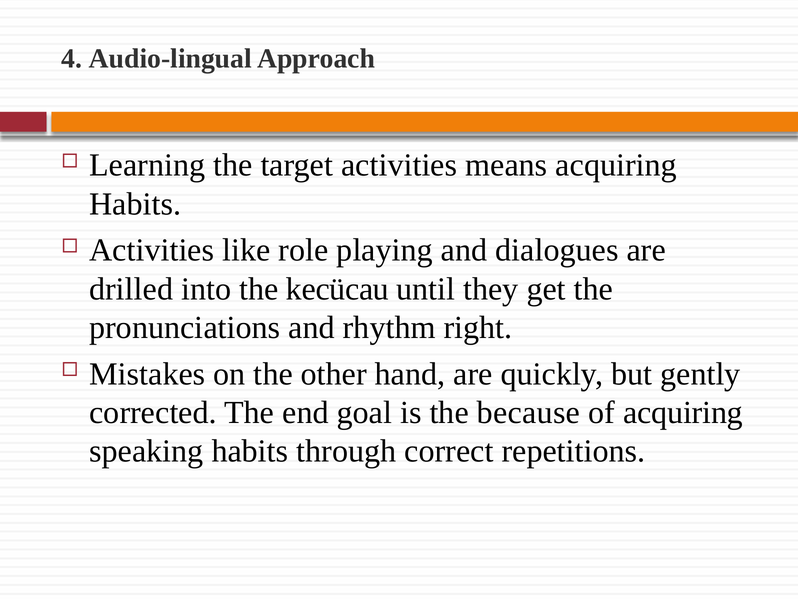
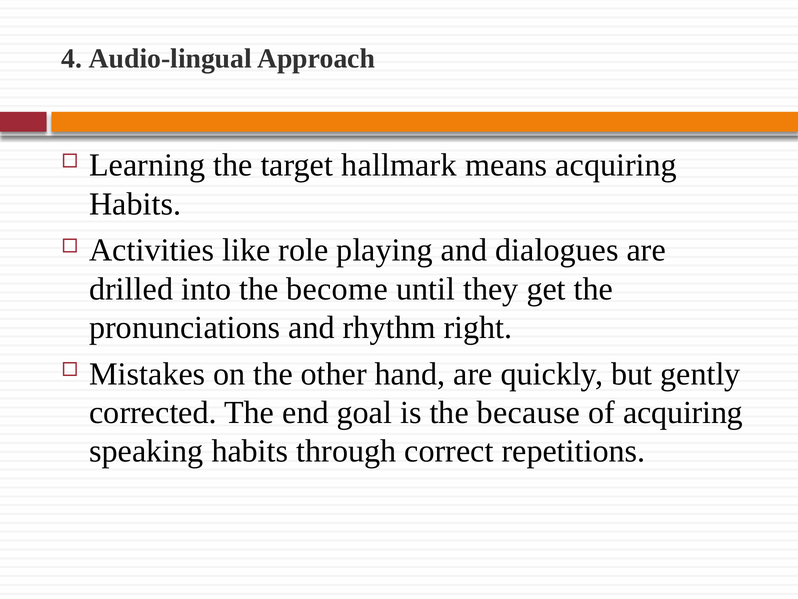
target activities: activities -> hallmark
kecücau: kecücau -> become
